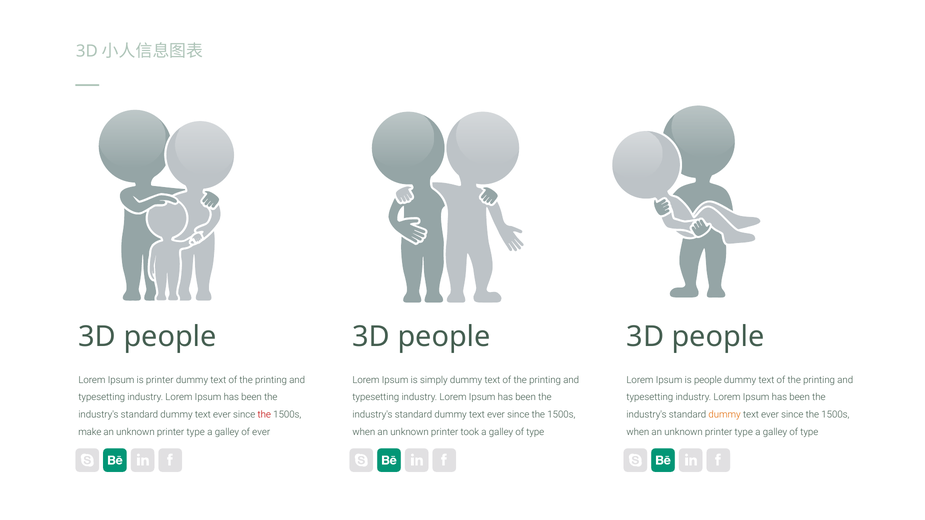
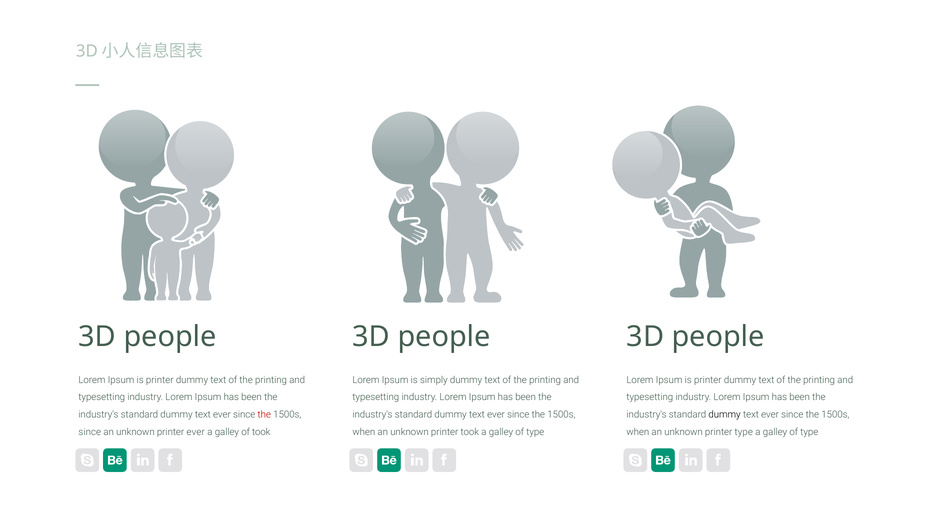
people at (708, 380): people -> printer
dummy at (725, 415) colour: orange -> black
make at (90, 432): make -> since
type at (196, 432): type -> ever
of ever: ever -> took
